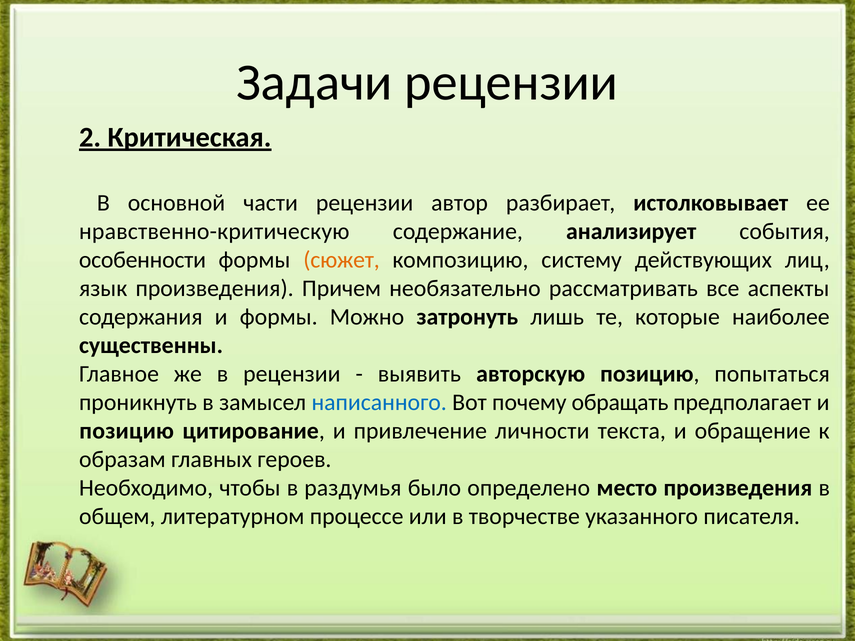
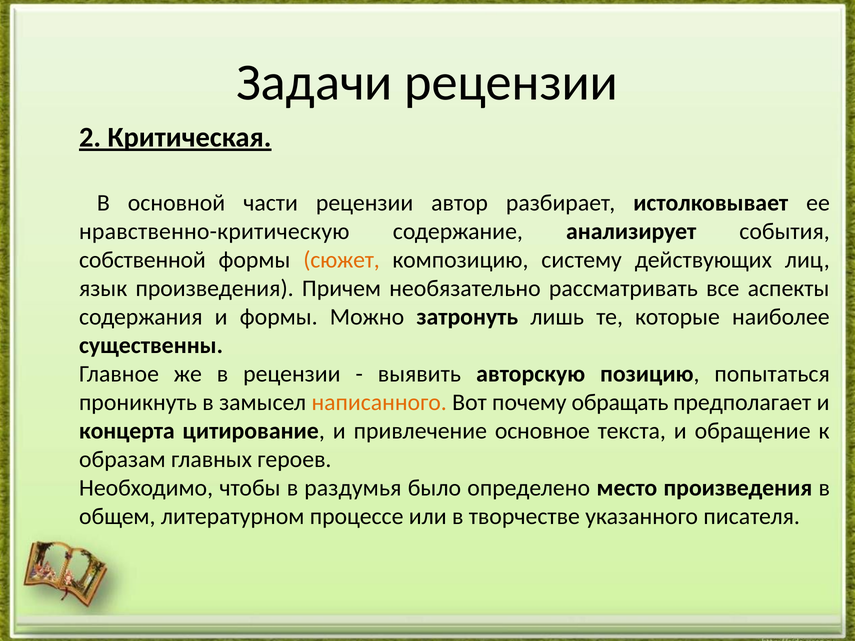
особенности: особенности -> собственной
написанного colour: blue -> orange
позицию at (127, 431): позицию -> концерта
личности: личности -> основное
